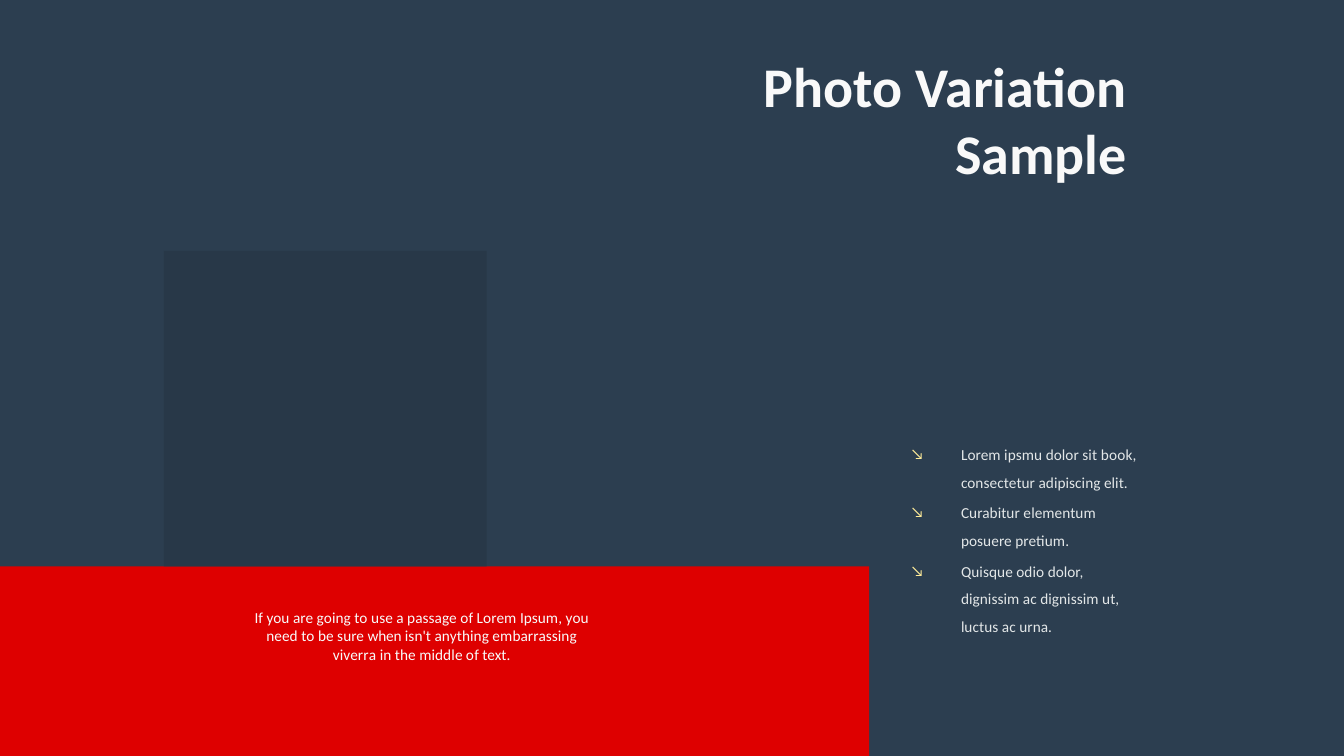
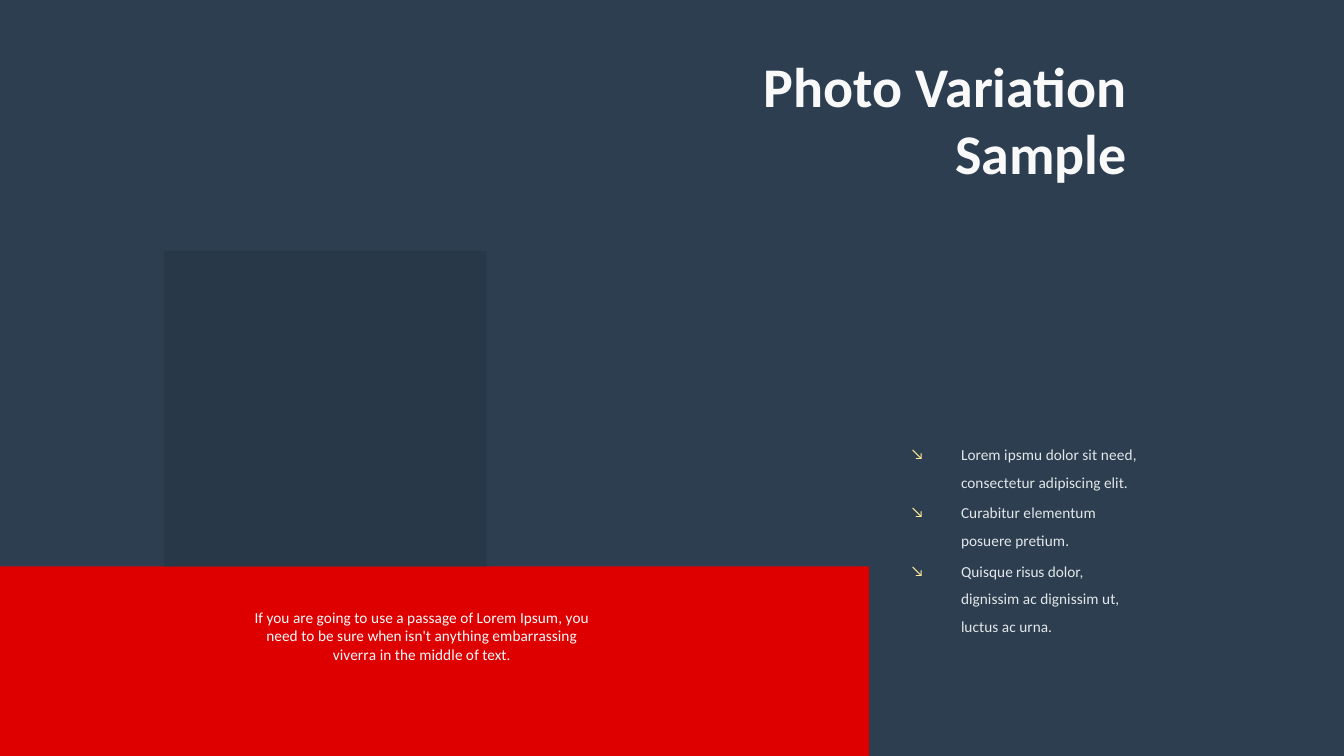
sit book: book -> need
odio: odio -> risus
